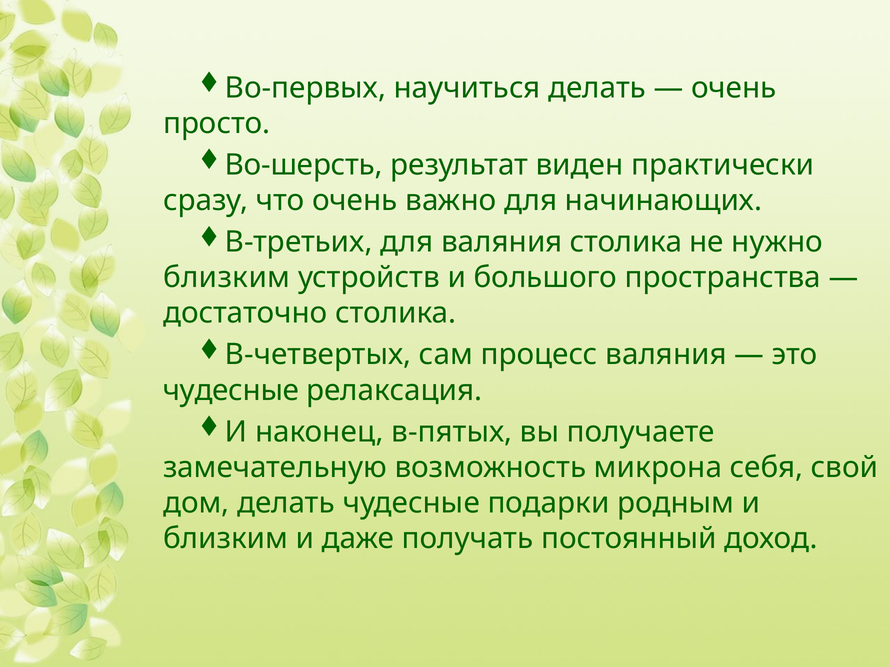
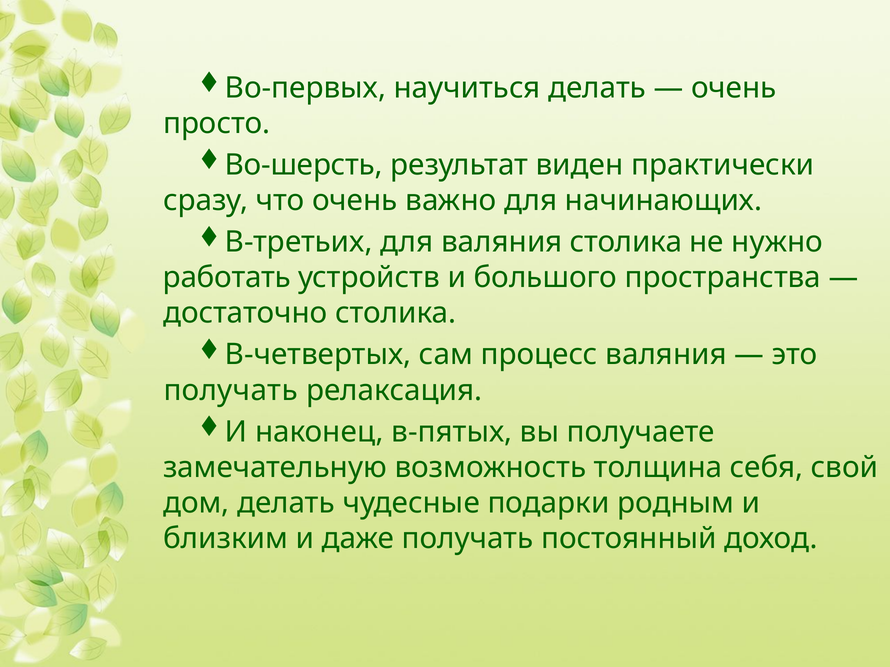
близким at (227, 278): близким -> работать
чудесные at (231, 391): чудесные -> получать
микрона: микрона -> толщина
